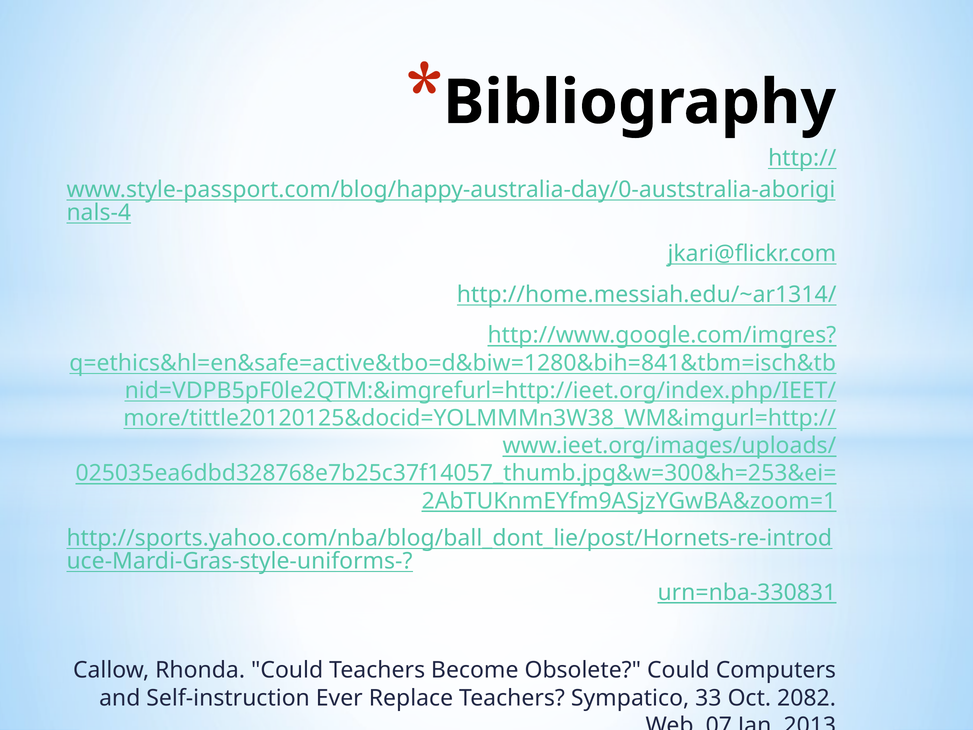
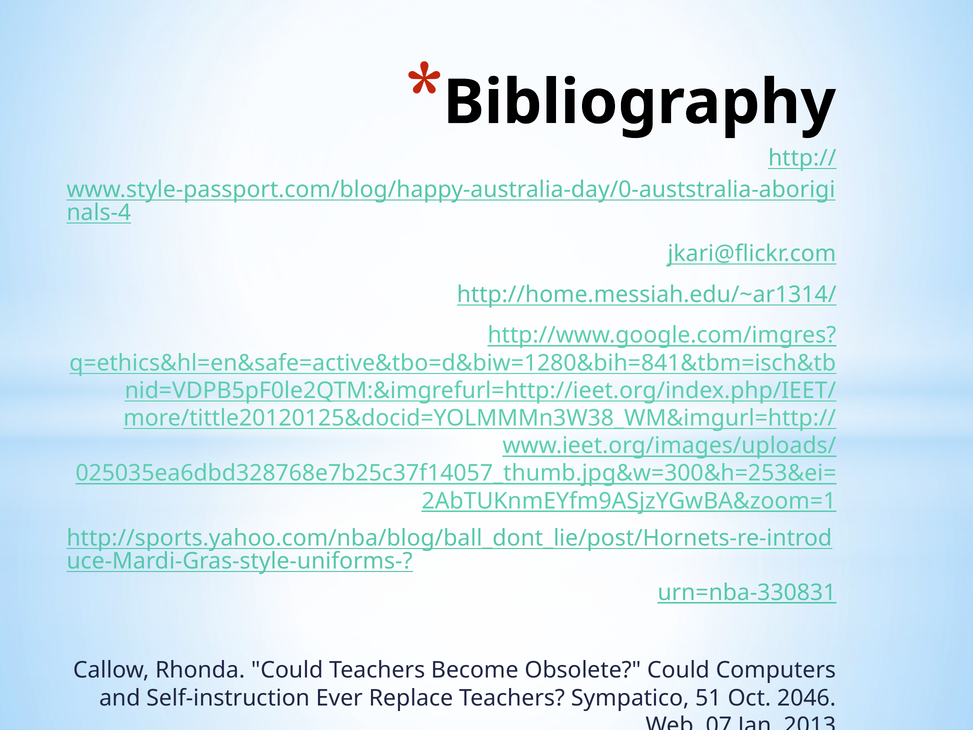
33: 33 -> 51
2082: 2082 -> 2046
